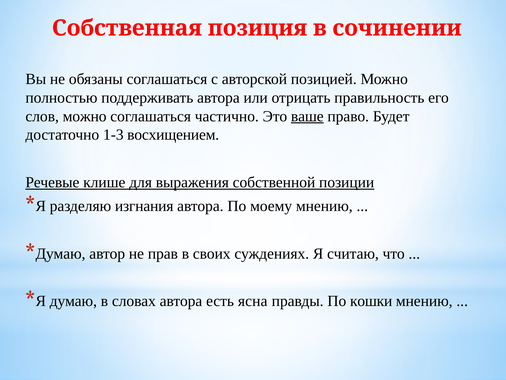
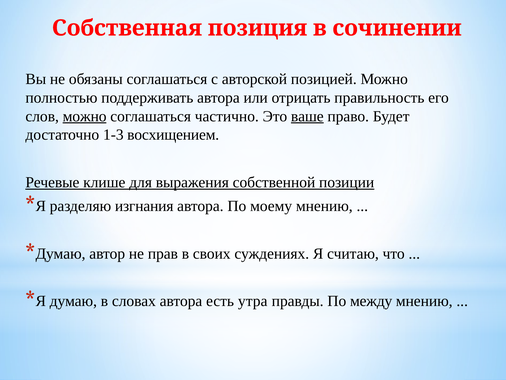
можно at (85, 116) underline: none -> present
ясна: ясна -> утра
кошки: кошки -> между
